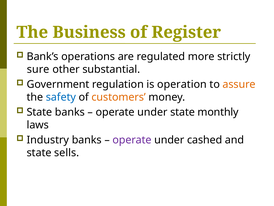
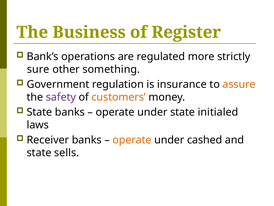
substantial: substantial -> something
operation: operation -> insurance
safety colour: blue -> purple
monthly: monthly -> initialed
Industry: Industry -> Receiver
operate at (132, 140) colour: purple -> orange
